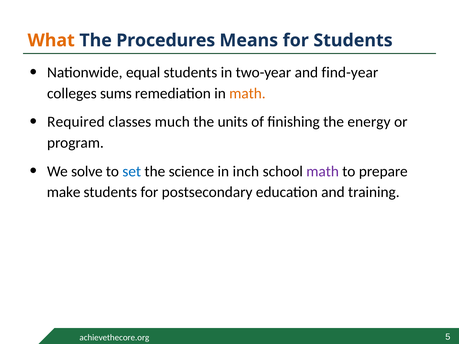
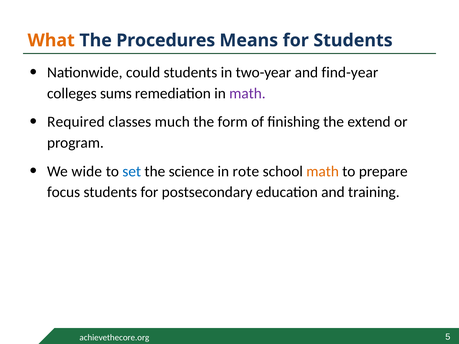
equal: equal -> could
math at (247, 93) colour: orange -> purple
units: units -> form
energy: energy -> extend
solve: solve -> wide
inch: inch -> rote
math at (323, 171) colour: purple -> orange
make: make -> focus
